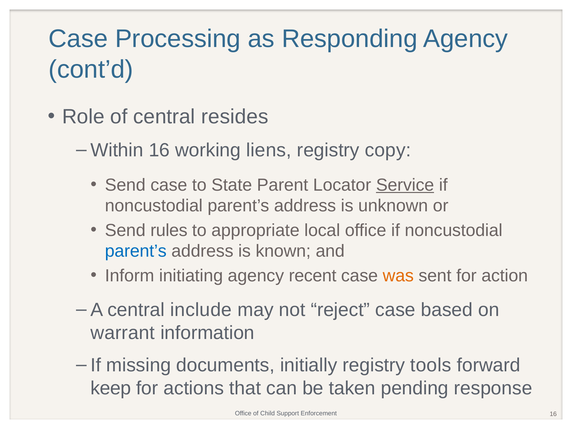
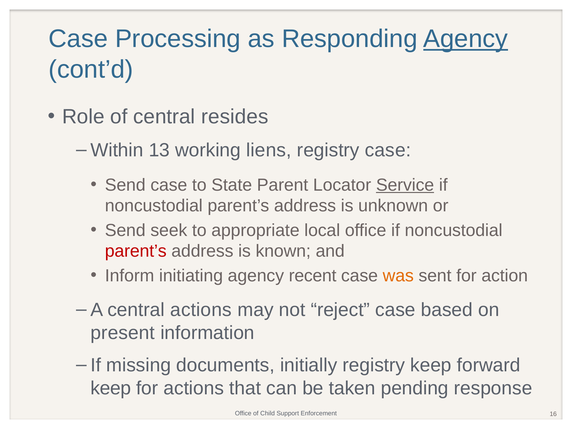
Agency at (466, 39) underline: none -> present
Within 16: 16 -> 13
registry copy: copy -> case
rules: rules -> seek
parent’s at (136, 251) colour: blue -> red
central include: include -> actions
warrant: warrant -> present
registry tools: tools -> keep
